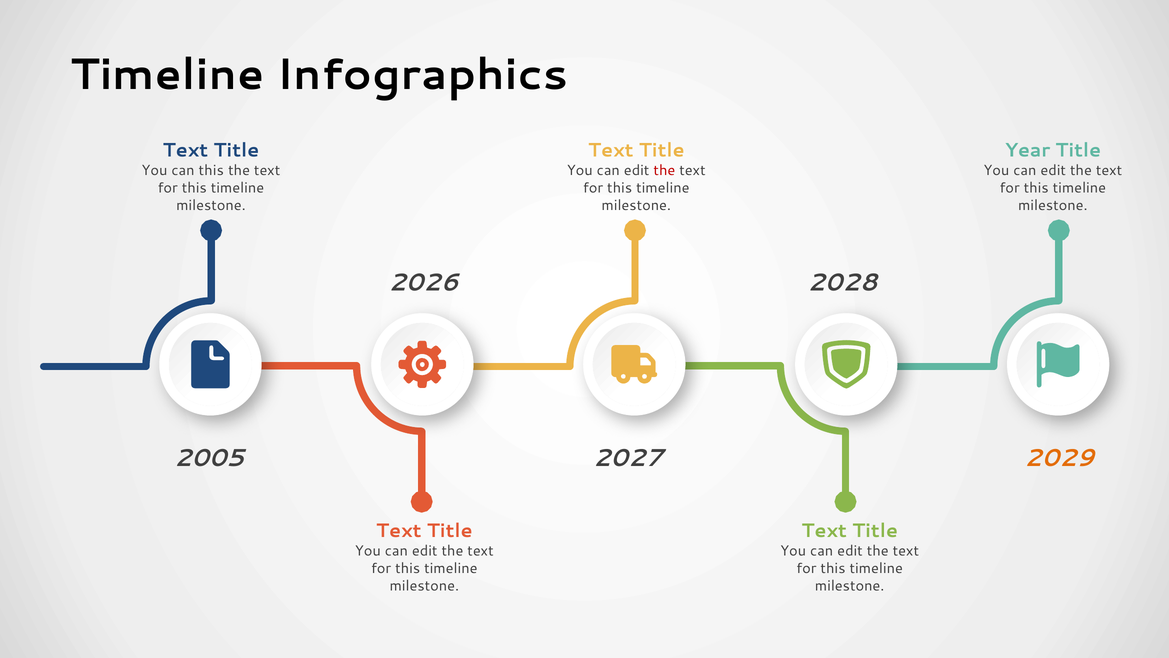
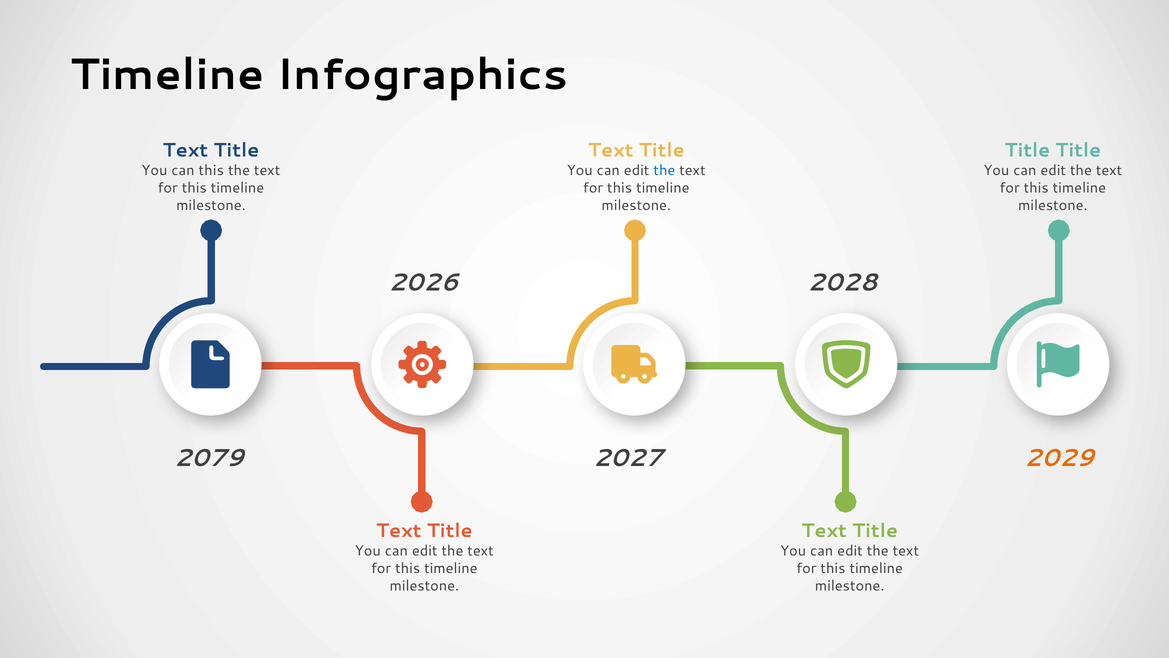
Year at (1027, 150): Year -> Title
the at (664, 170) colour: red -> blue
2005: 2005 -> 2079
